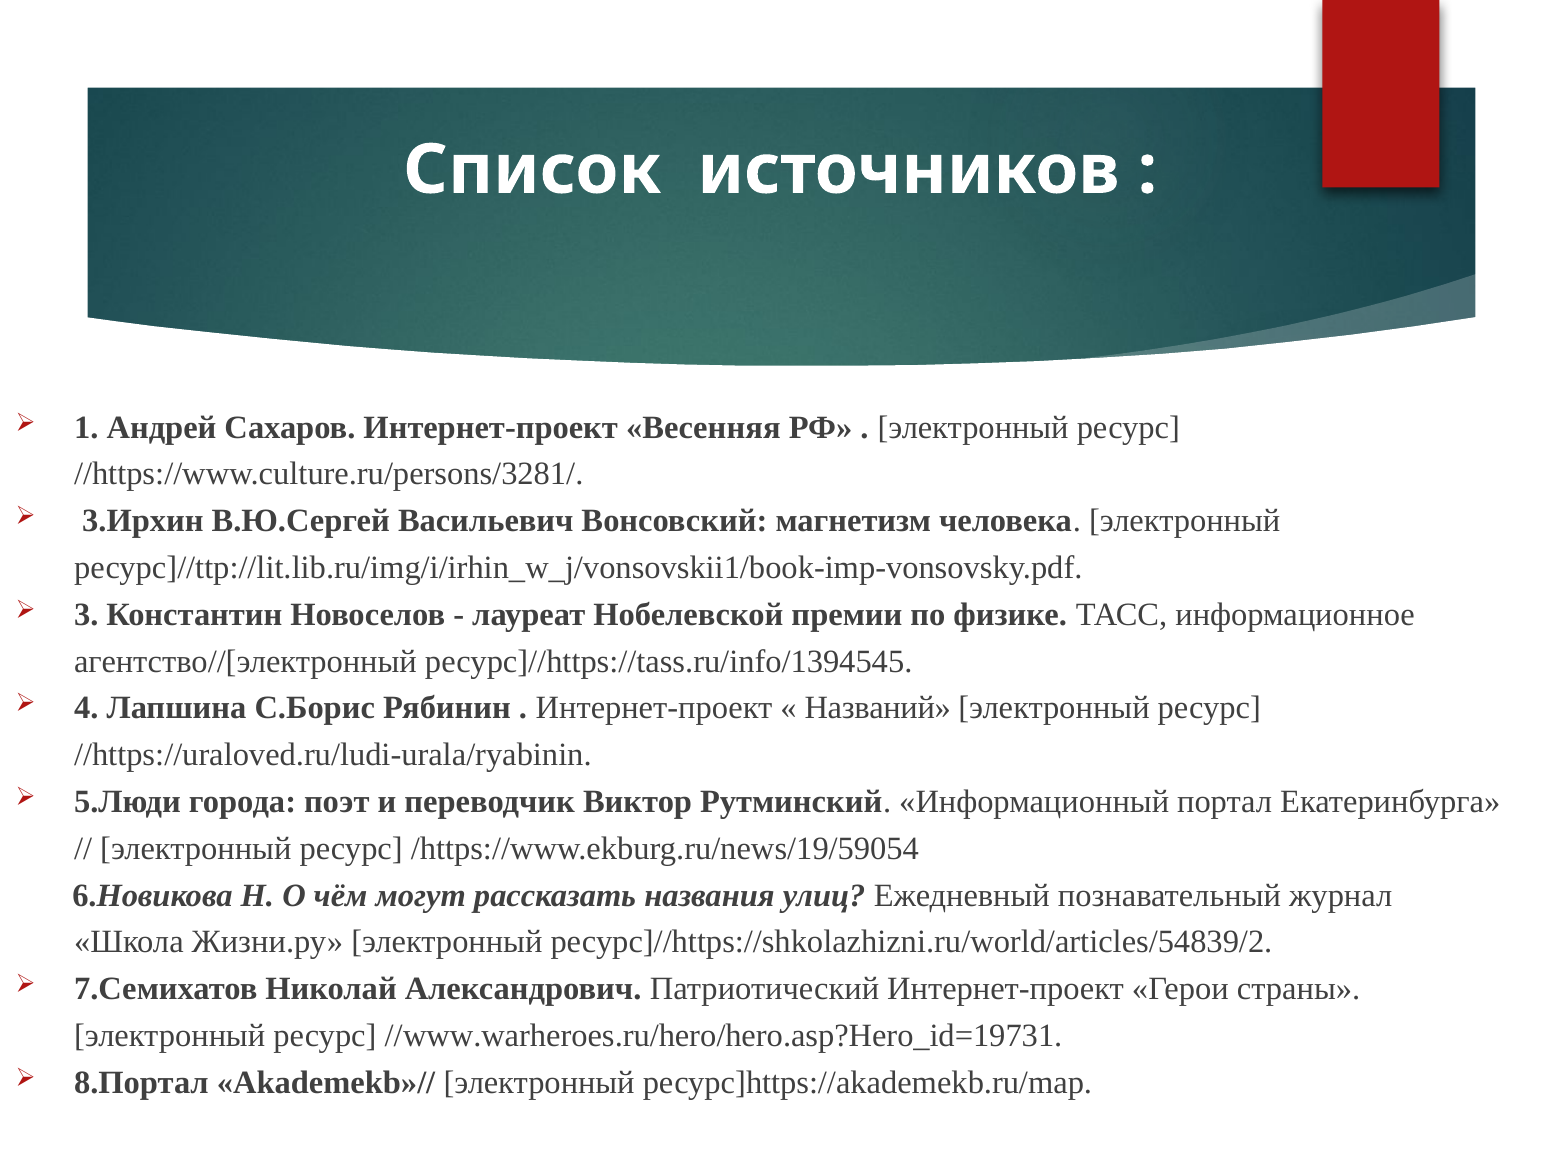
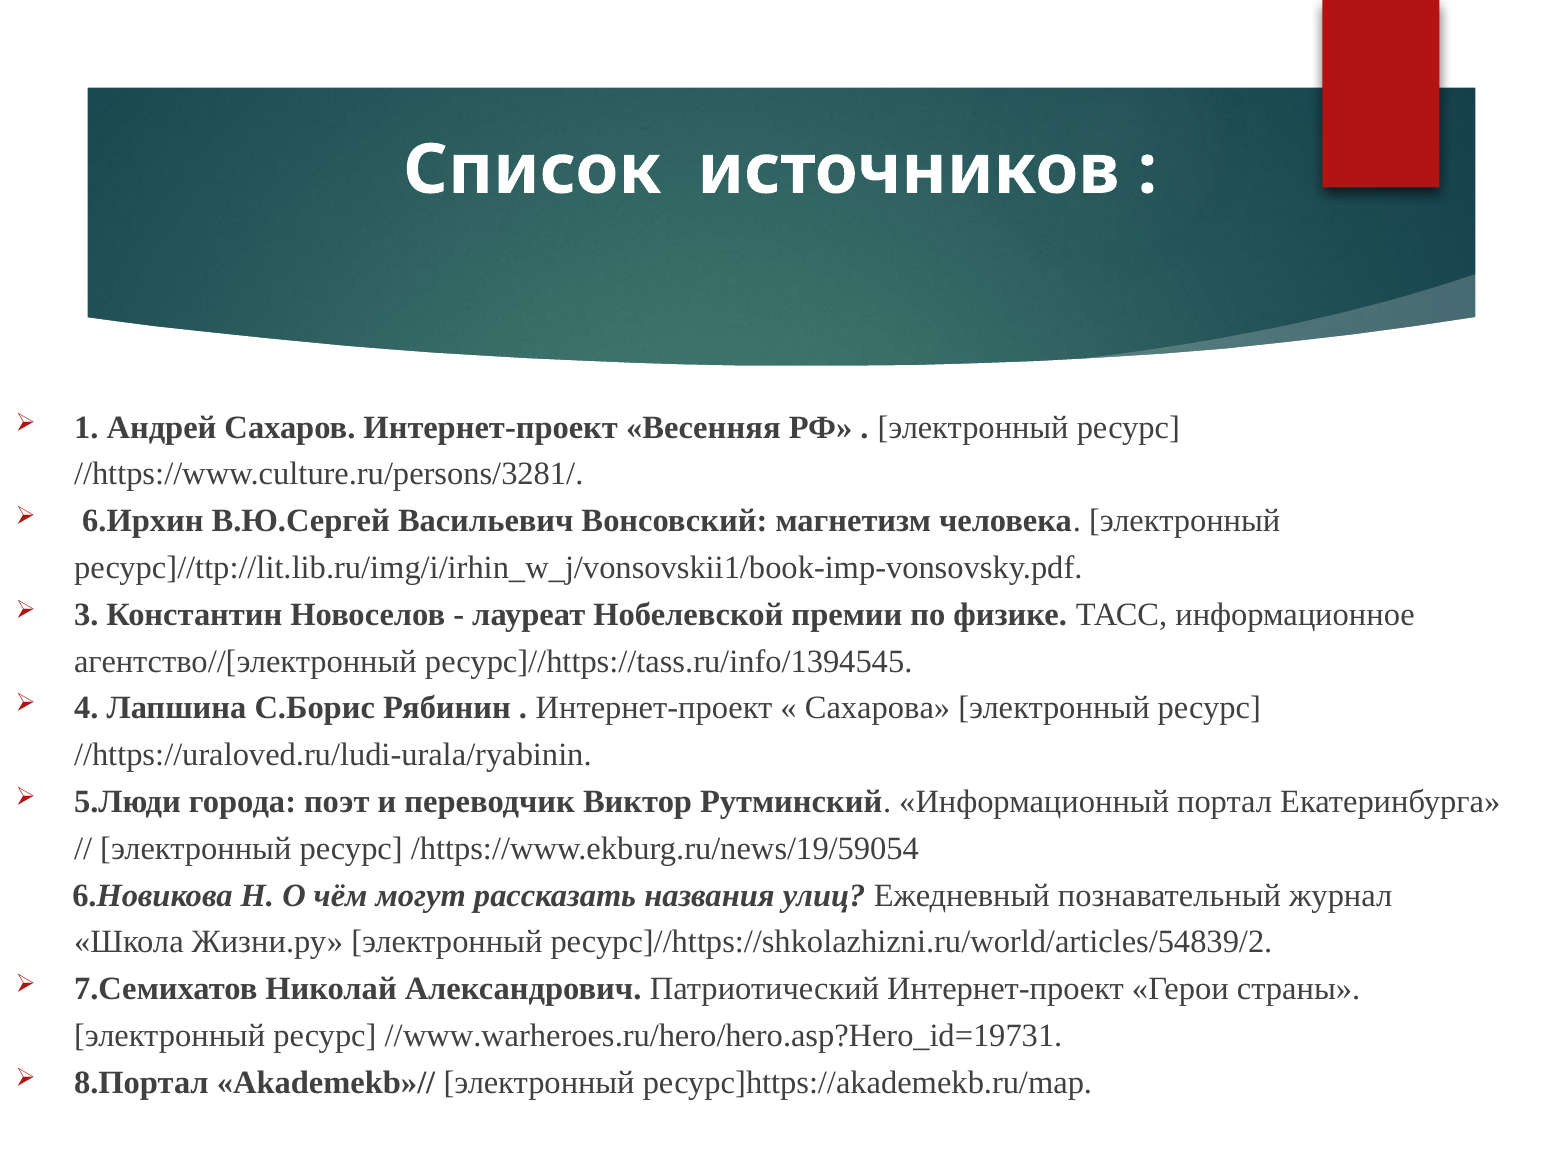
3.Ирхин: 3.Ирхин -> 6.Ирхин
Названий: Названий -> Сахарова
